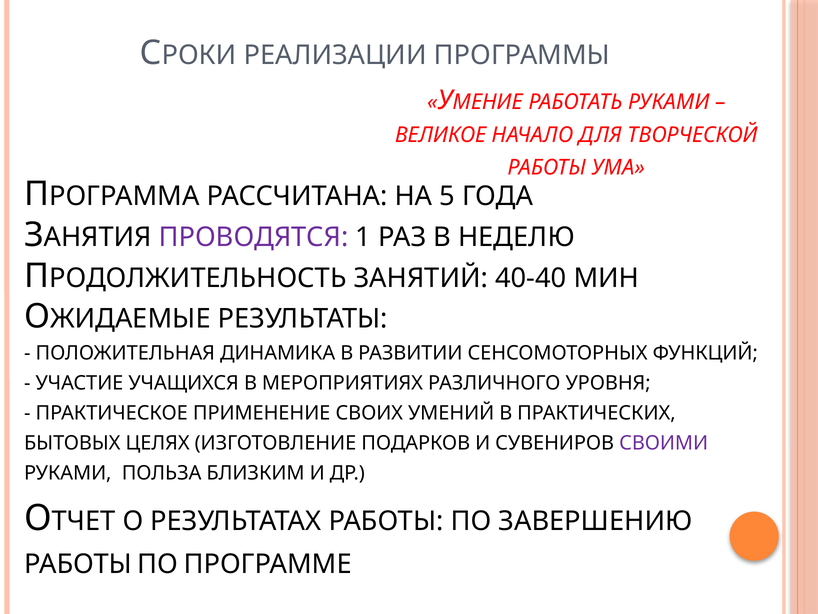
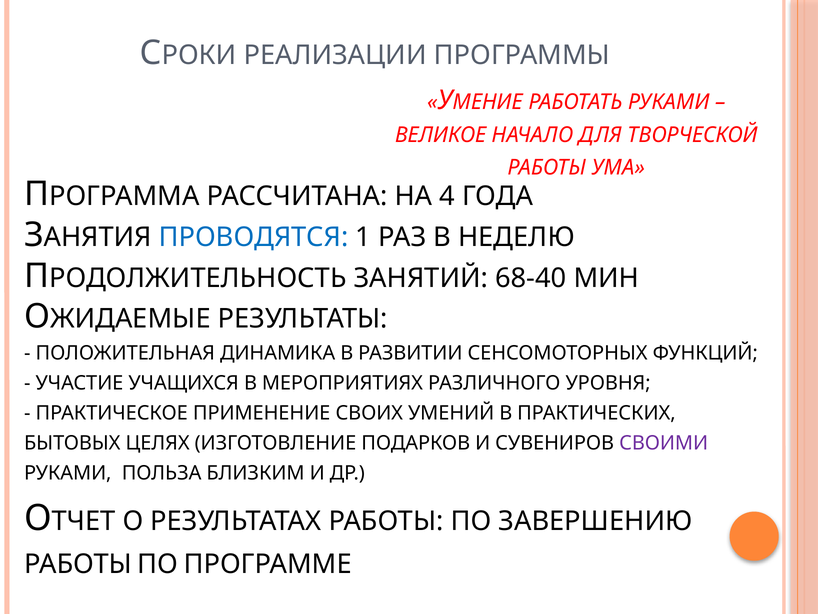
5: 5 -> 4
ПРОВОДЯТСЯ colour: purple -> blue
40-40: 40-40 -> 68-40
